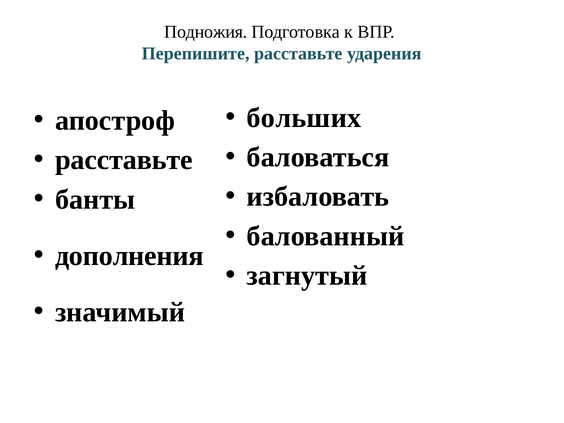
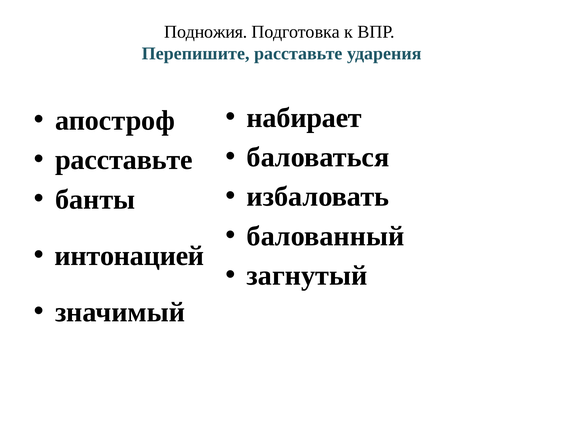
больших: больших -> набирает
дополнения: дополнения -> интонацией
